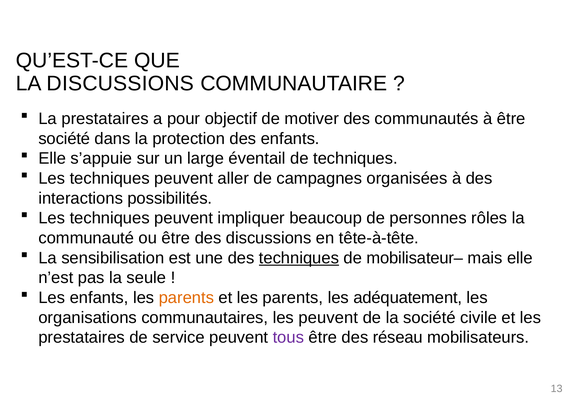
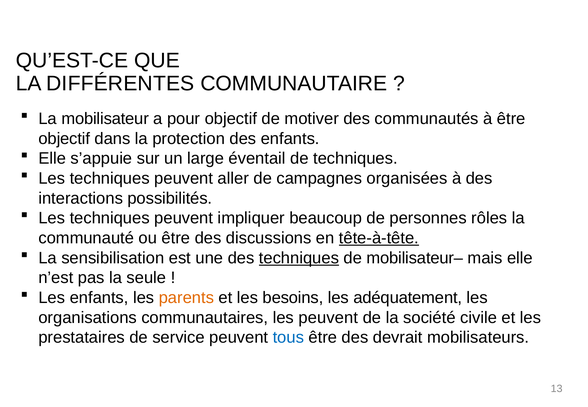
LA DISCUSSIONS: DISCUSSIONS -> DIFFÉRENTES
La prestataires: prestataires -> mobilisateur
société at (64, 139): société -> objectif
tête-à-tête underline: none -> present
et les parents: parents -> besoins
tous colour: purple -> blue
réseau: réseau -> devrait
